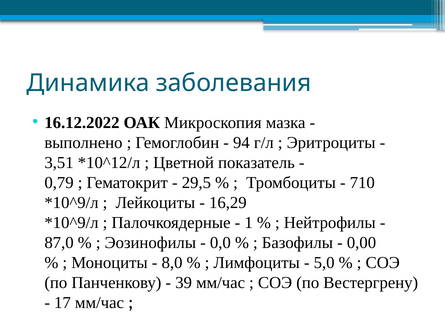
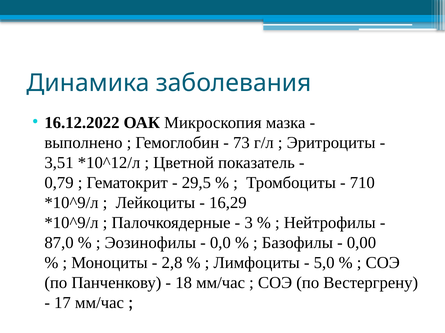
94: 94 -> 73
1: 1 -> 3
8,0: 8,0 -> 2,8
39: 39 -> 18
